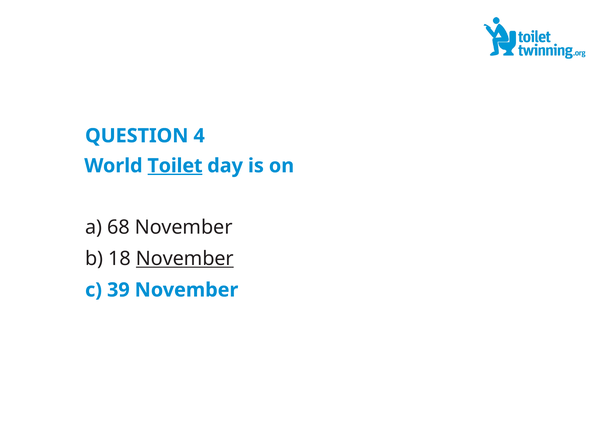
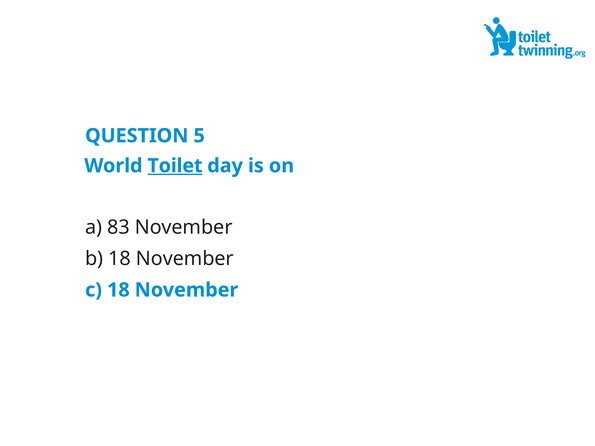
4: 4 -> 5
68: 68 -> 83
November at (185, 259) underline: present -> none
c 39: 39 -> 18
